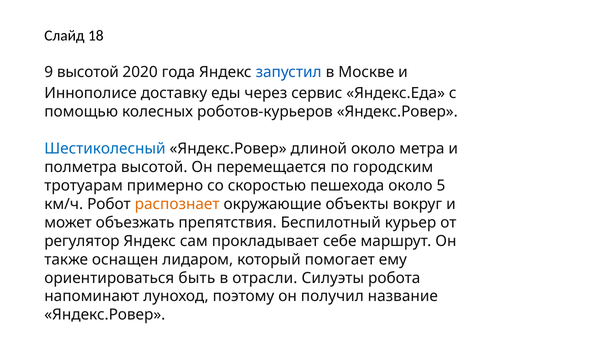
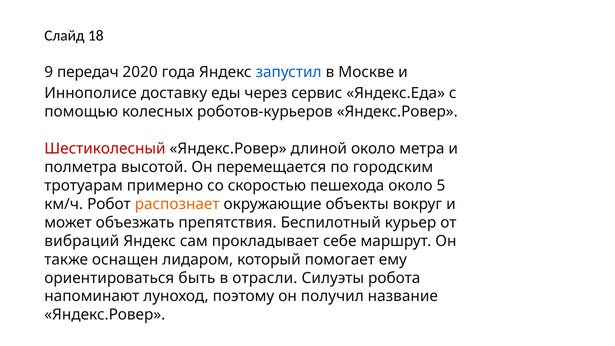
9 высотой: высотой -> передач
Шестиколесный colour: blue -> red
регулятор: регулятор -> вибраций
